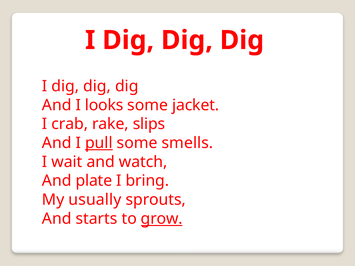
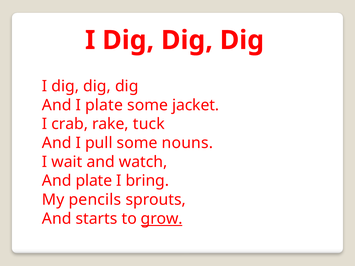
I looks: looks -> plate
slips: slips -> tuck
pull underline: present -> none
smells: smells -> nouns
usually: usually -> pencils
